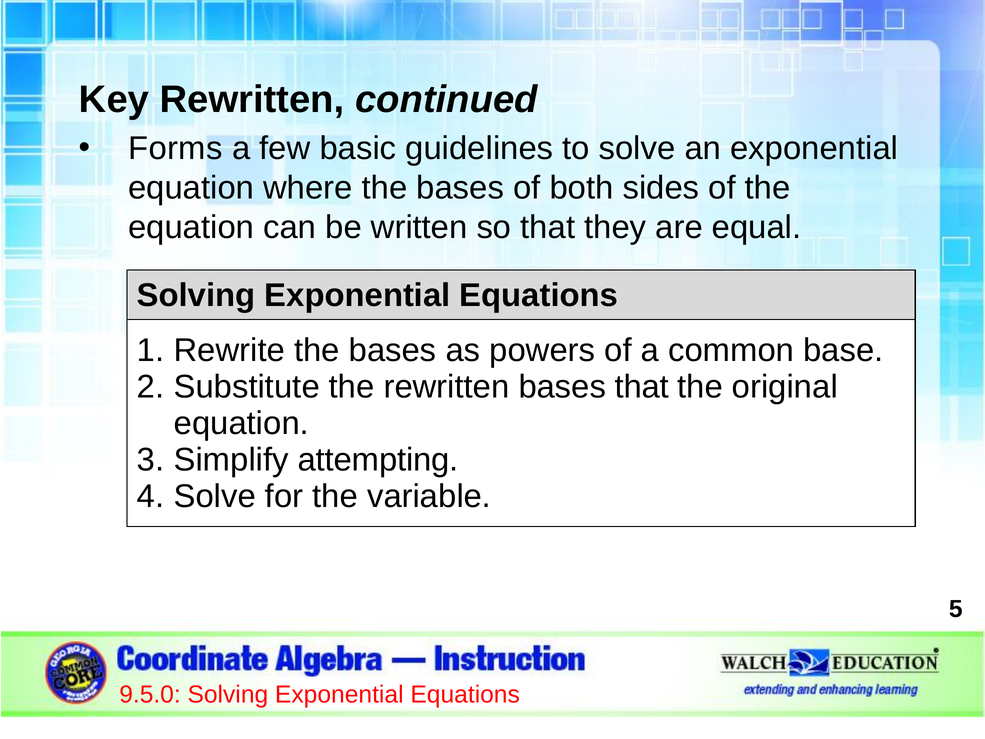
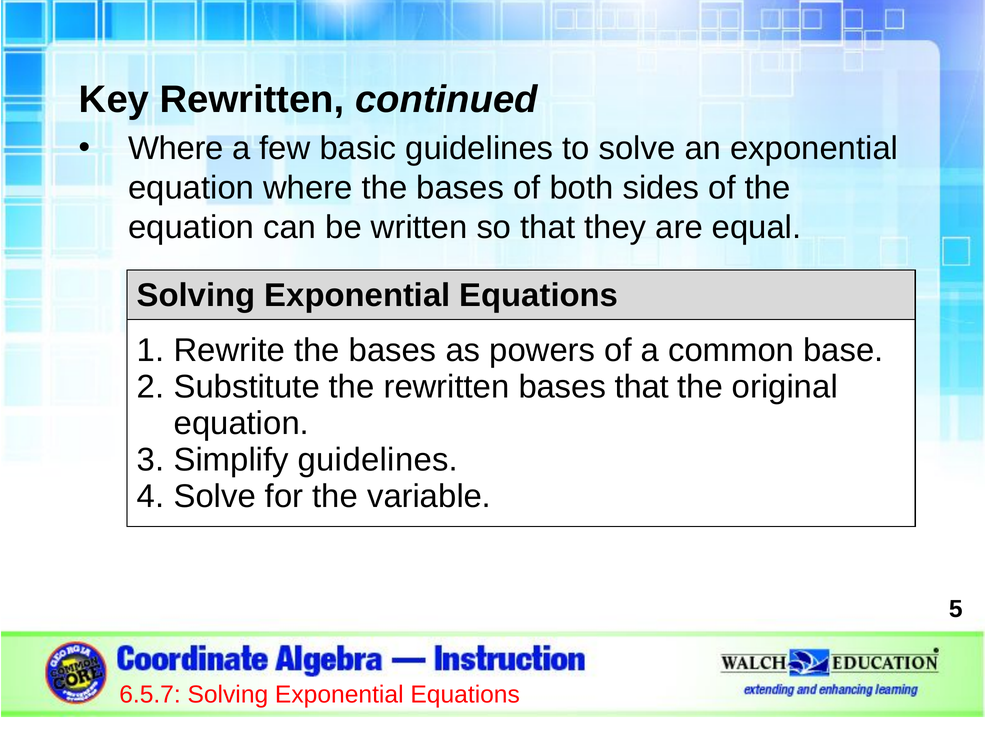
Forms at (175, 149): Forms -> Where
Simplify attempting: attempting -> guidelines
9.5.0: 9.5.0 -> 6.5.7
